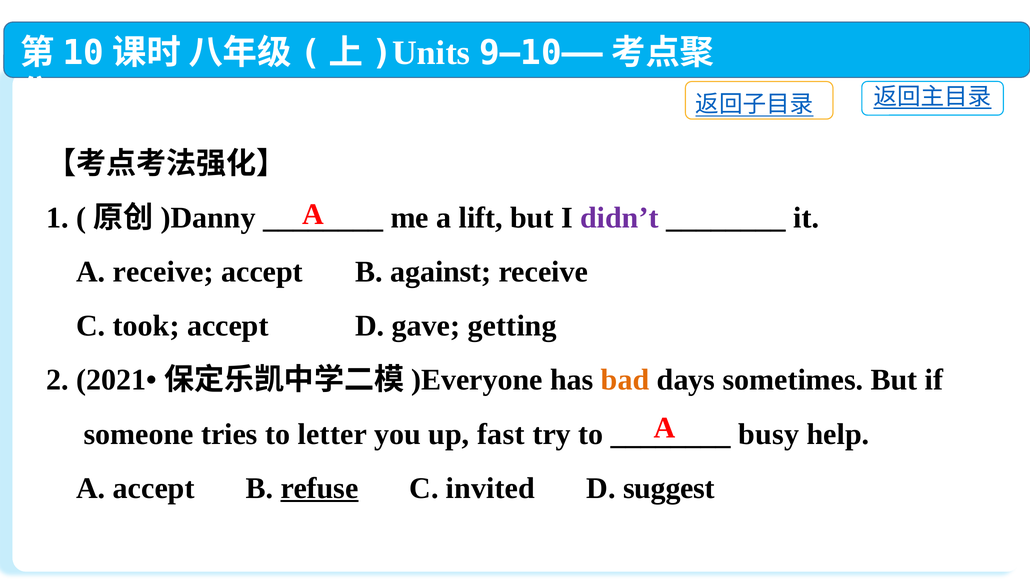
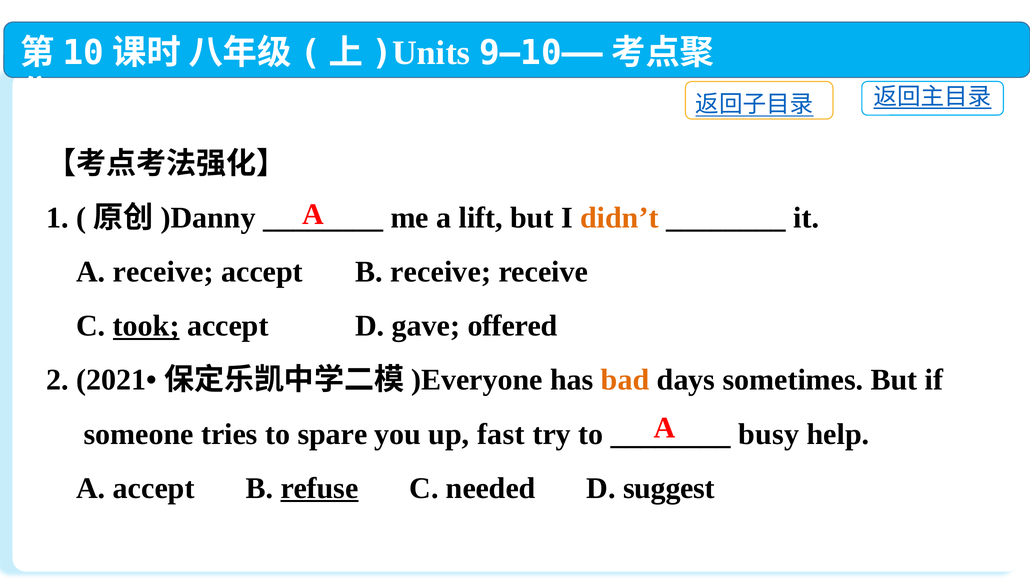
didn’t colour: purple -> orange
B against: against -> receive
took underline: none -> present
getting: getting -> offered
letter: letter -> spare
invited: invited -> needed
